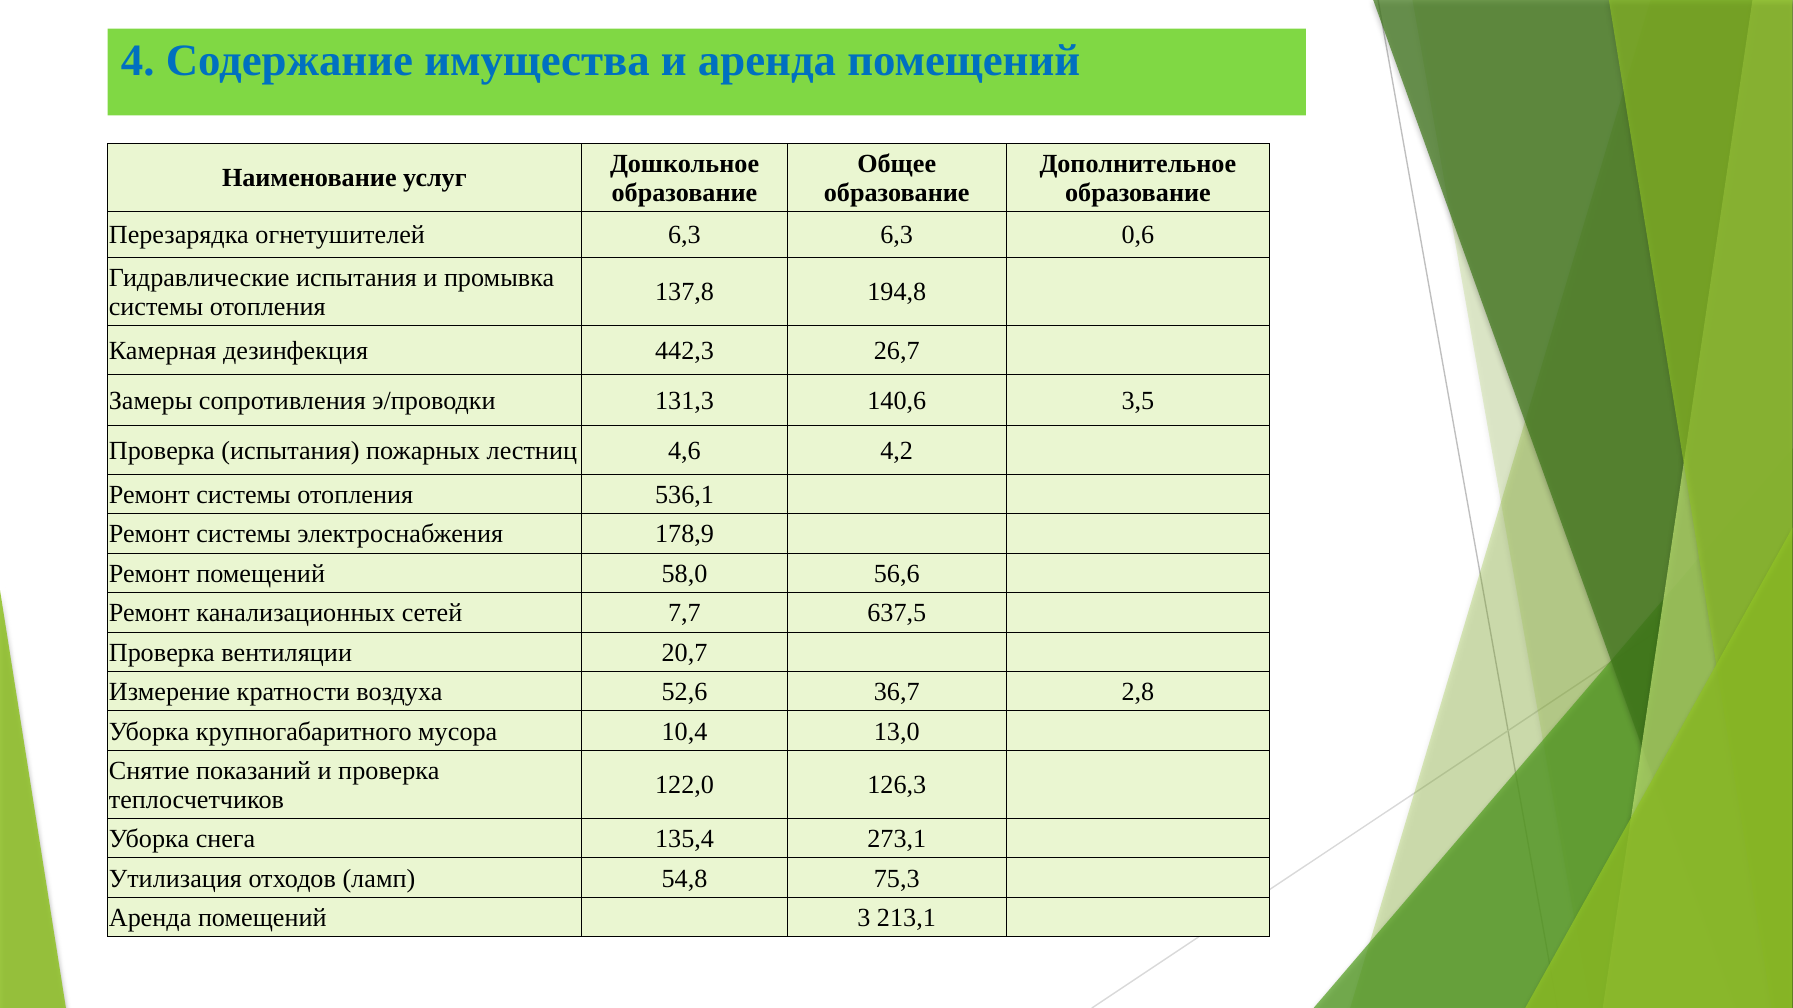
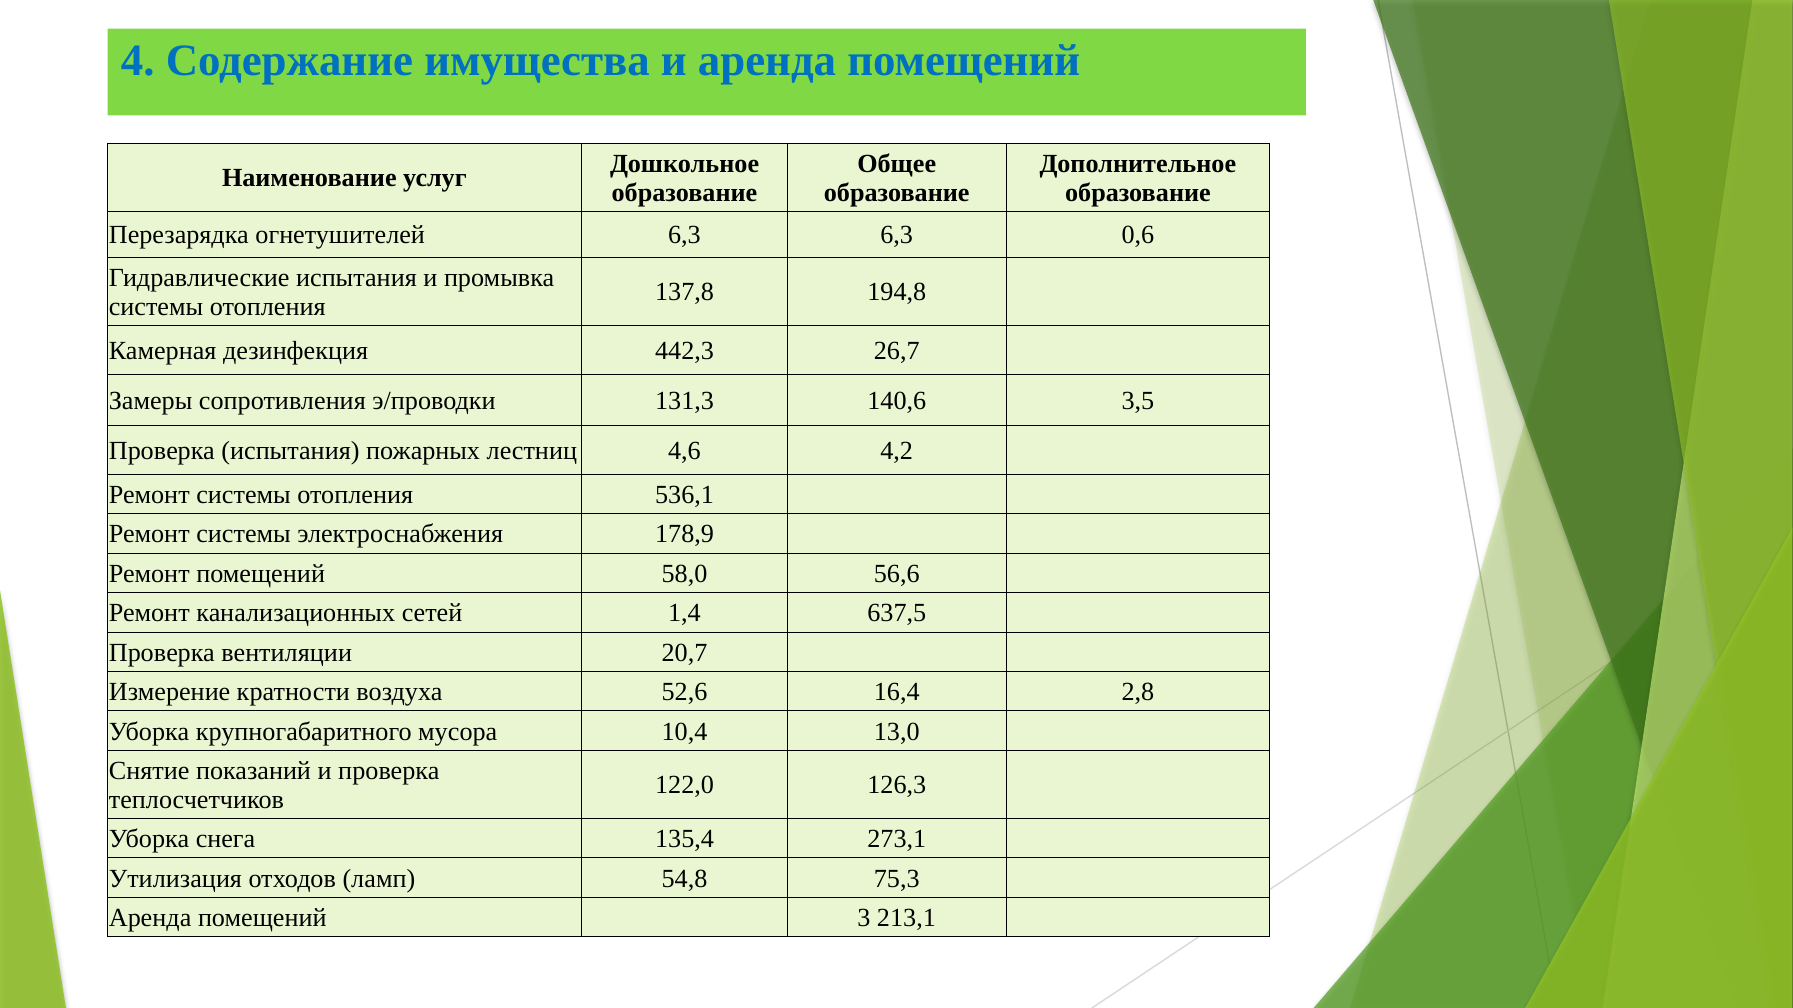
7,7: 7,7 -> 1,4
36,7: 36,7 -> 16,4
